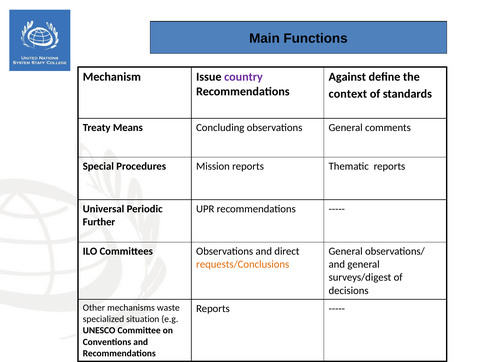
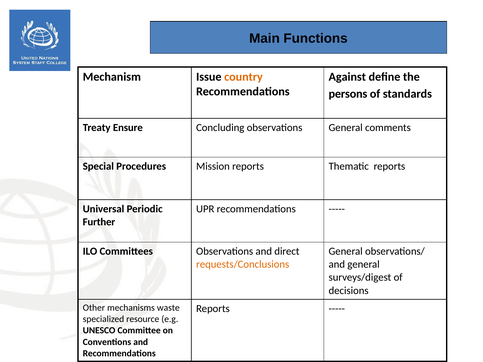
country colour: purple -> orange
context: context -> persons
Means: Means -> Ensure
situation: situation -> resource
